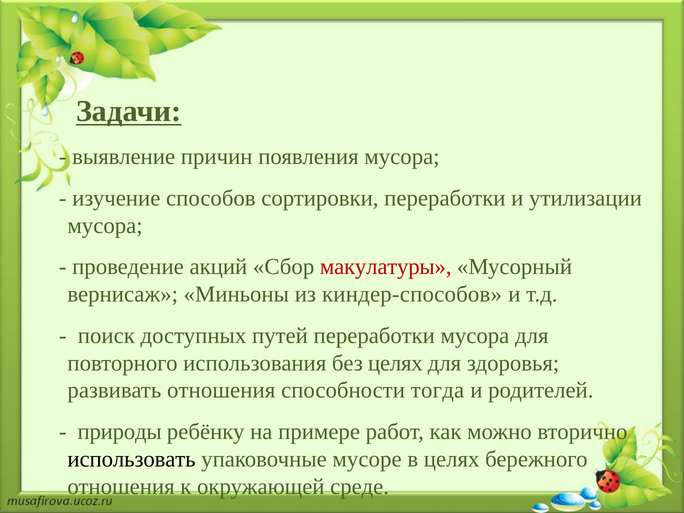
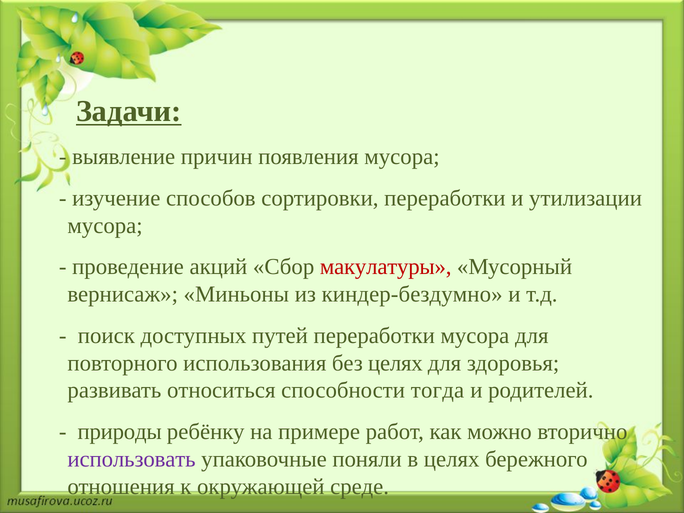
киндер-способов: киндер-способов -> киндер-бездумно
развивать отношения: отношения -> относиться
использовать colour: black -> purple
мусоре: мусоре -> поняли
